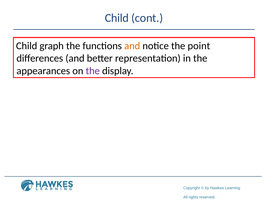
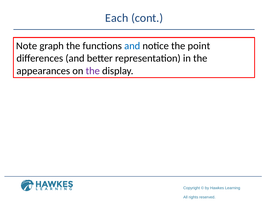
Child at (117, 18): Child -> Each
Child at (27, 46): Child -> Note
and at (132, 46) colour: orange -> blue
